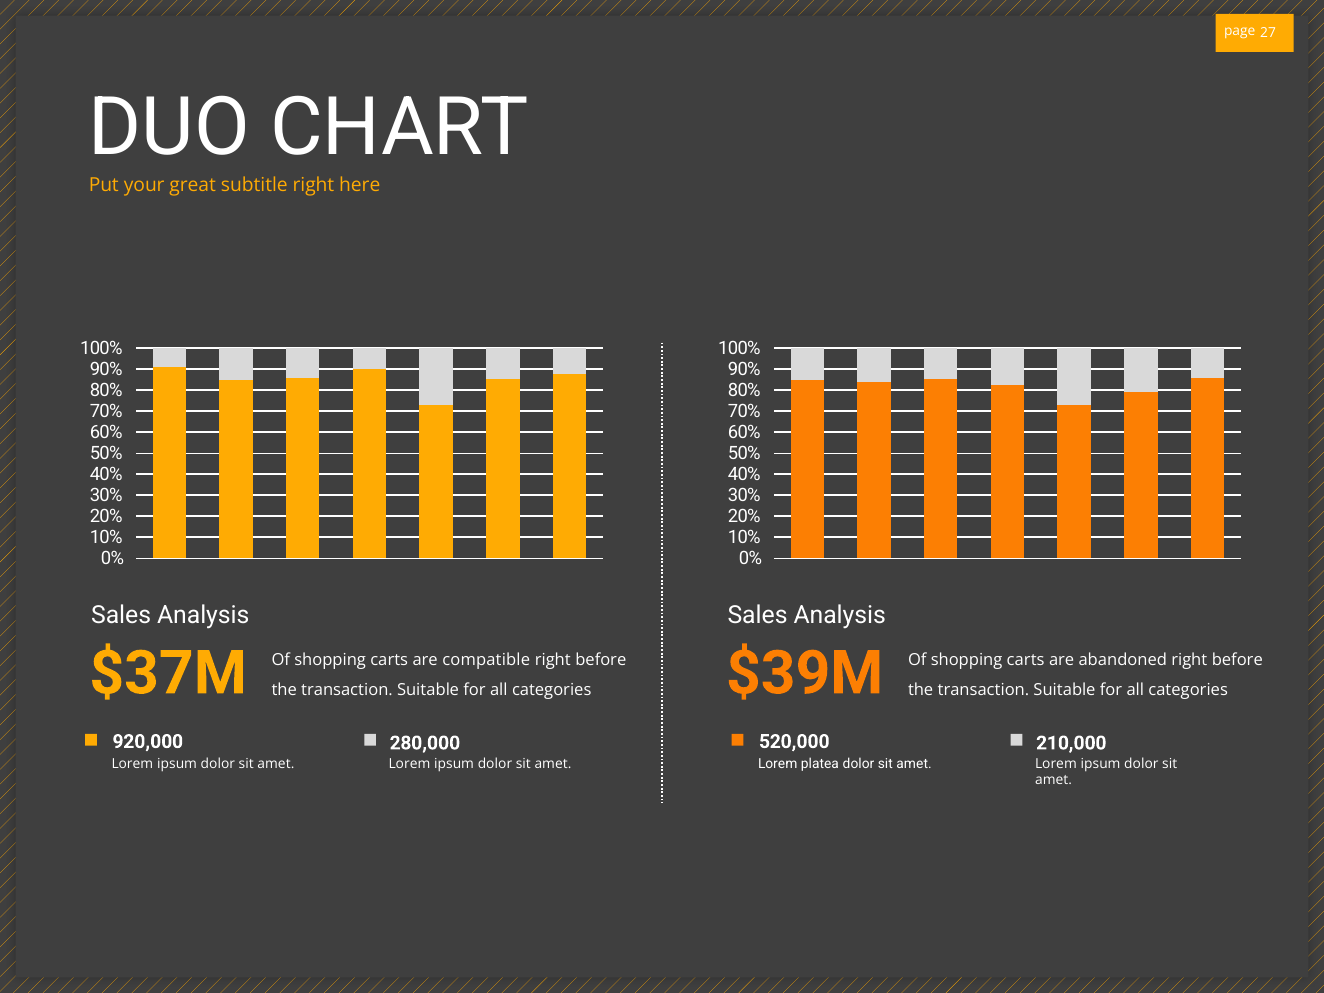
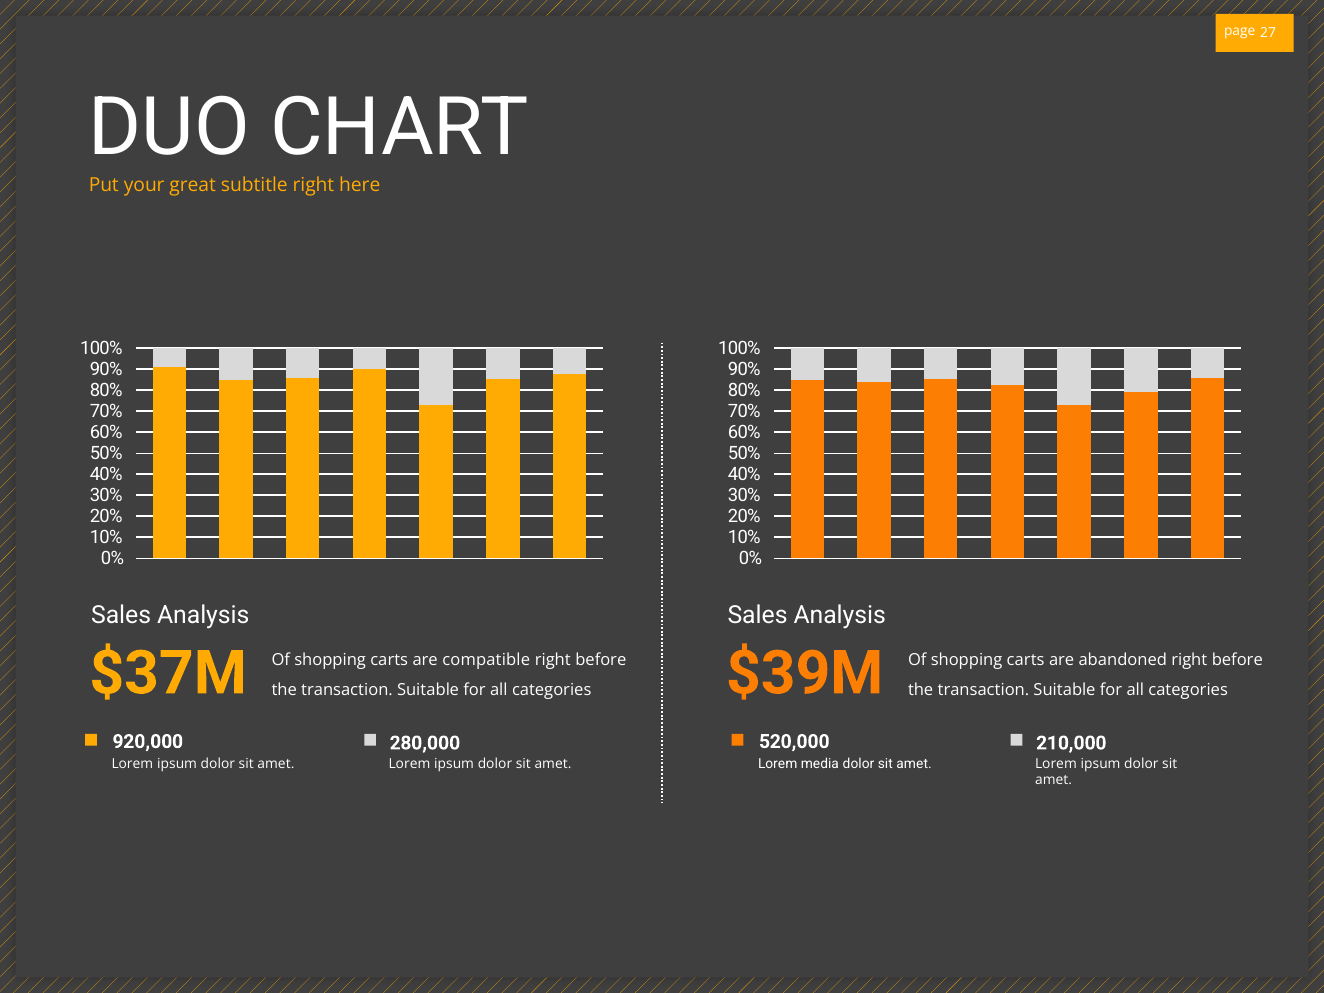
platea: platea -> media
